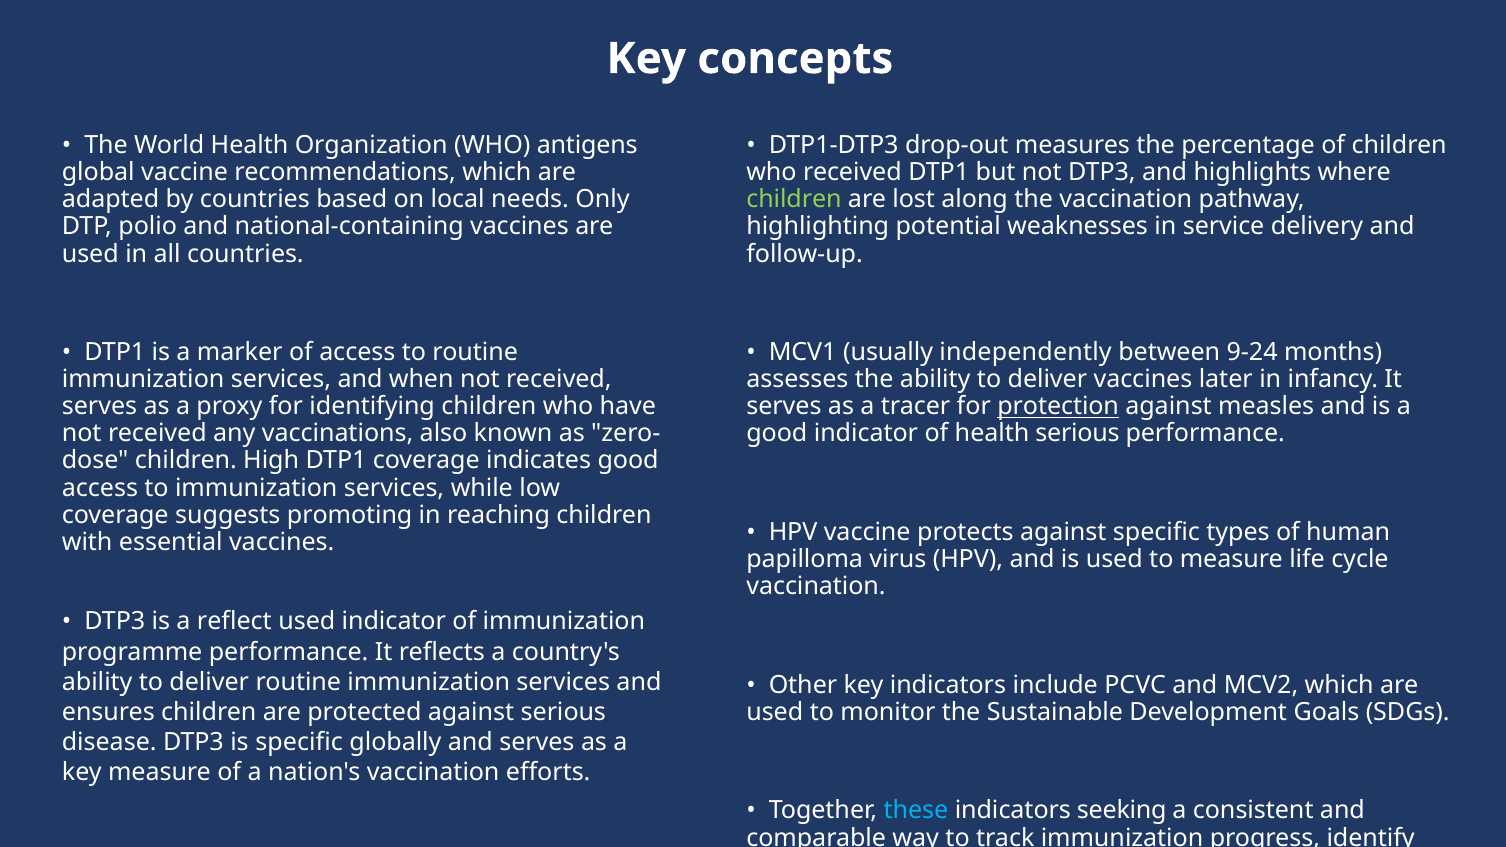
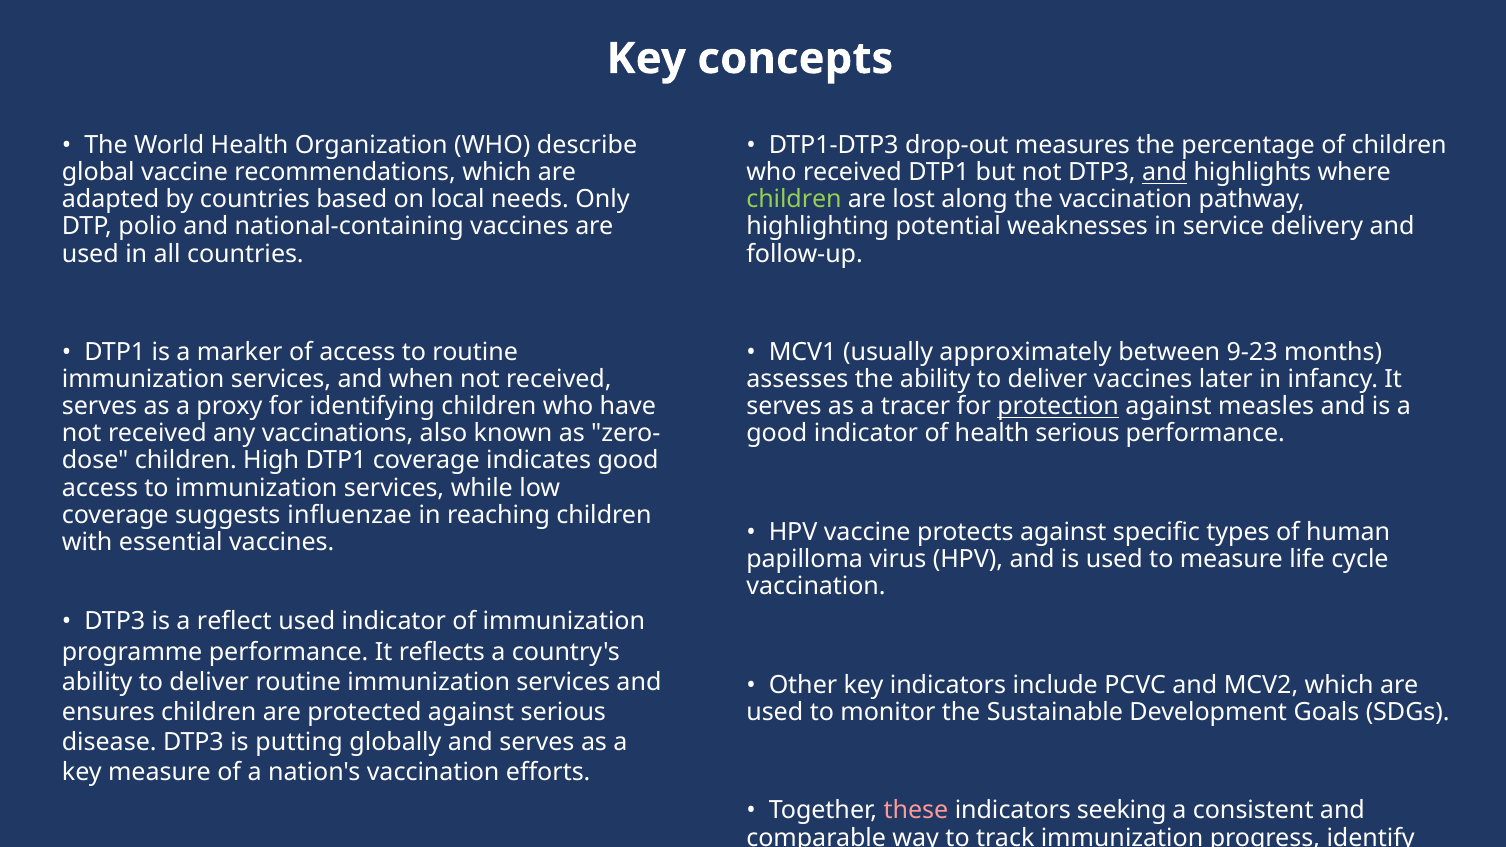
antigens: antigens -> describe
and at (1165, 173) underline: none -> present
independently: independently -> approximately
9-24: 9-24 -> 9-23
promoting: promoting -> influenzae
is specific: specific -> putting
these colour: light blue -> pink
